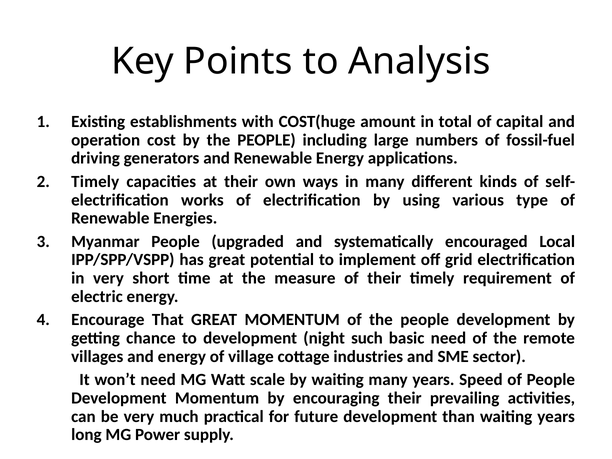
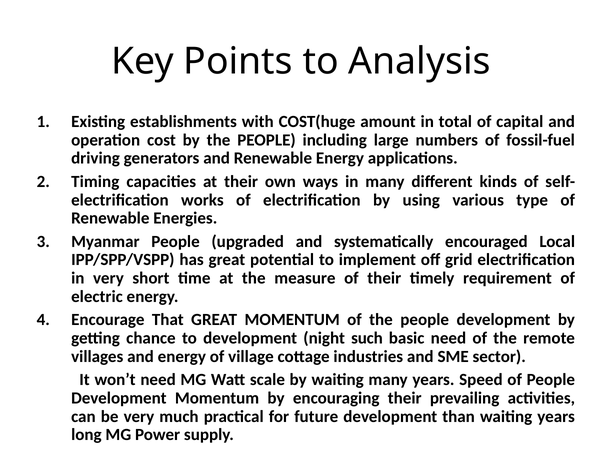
Timely at (95, 182): Timely -> Timing
